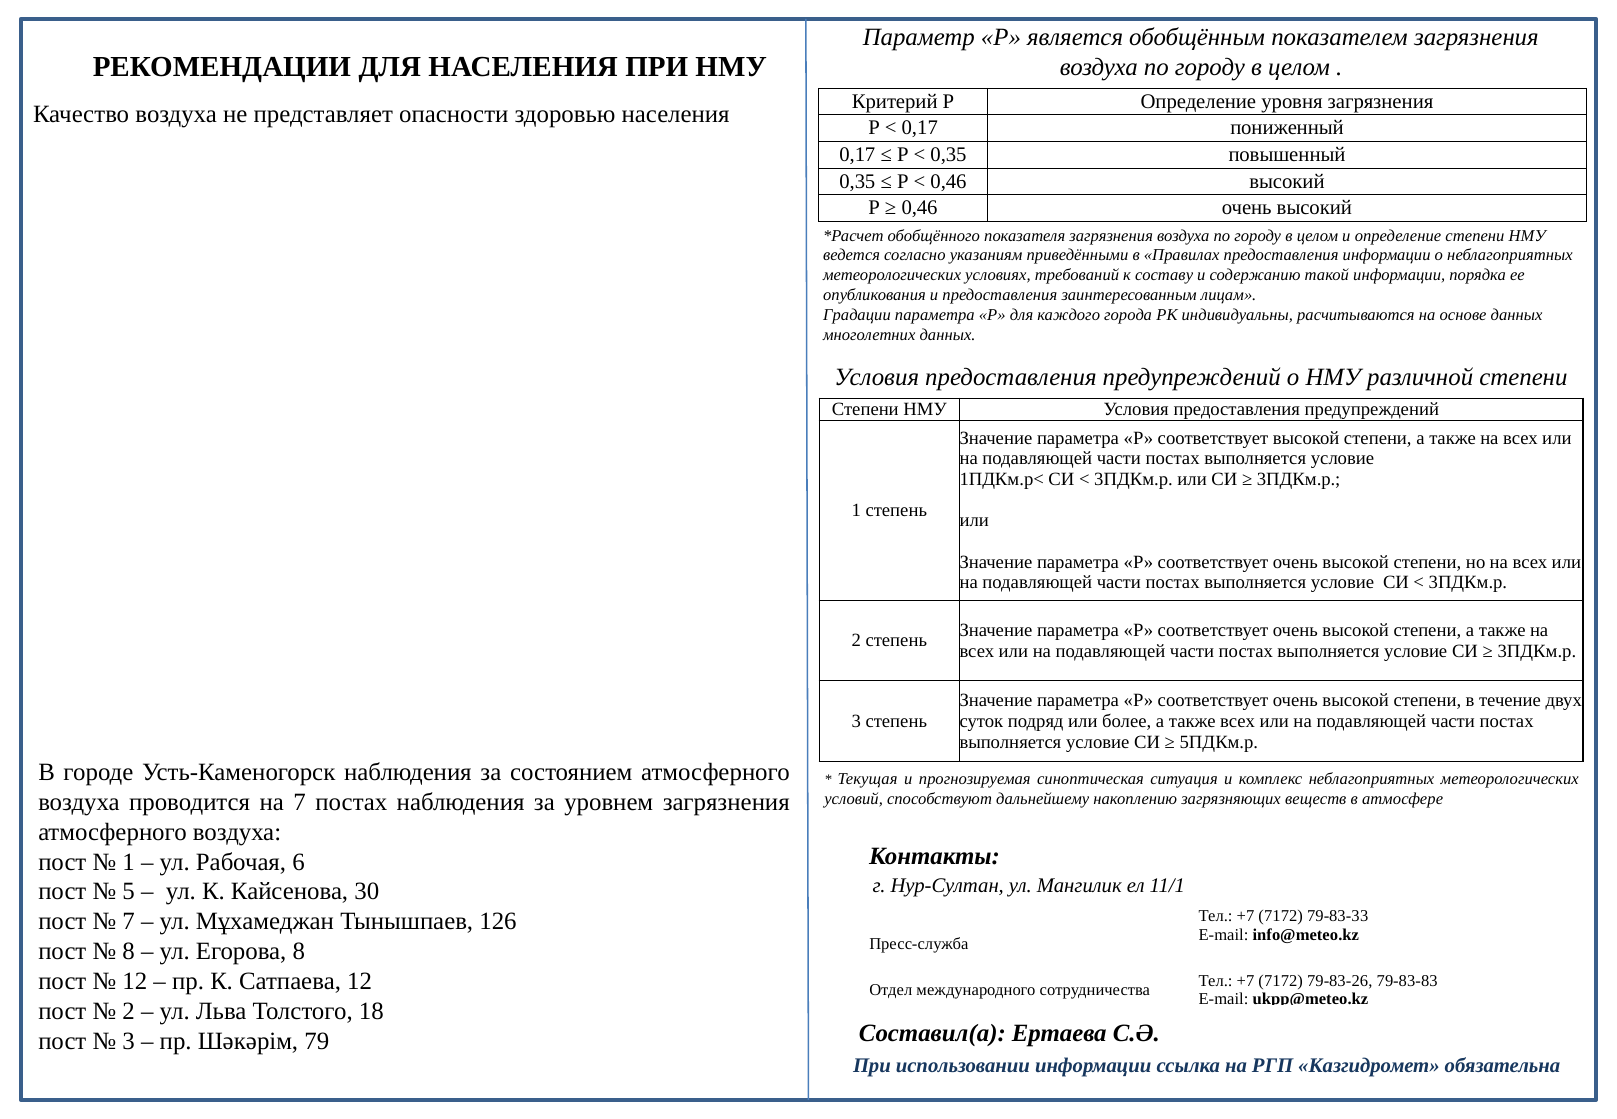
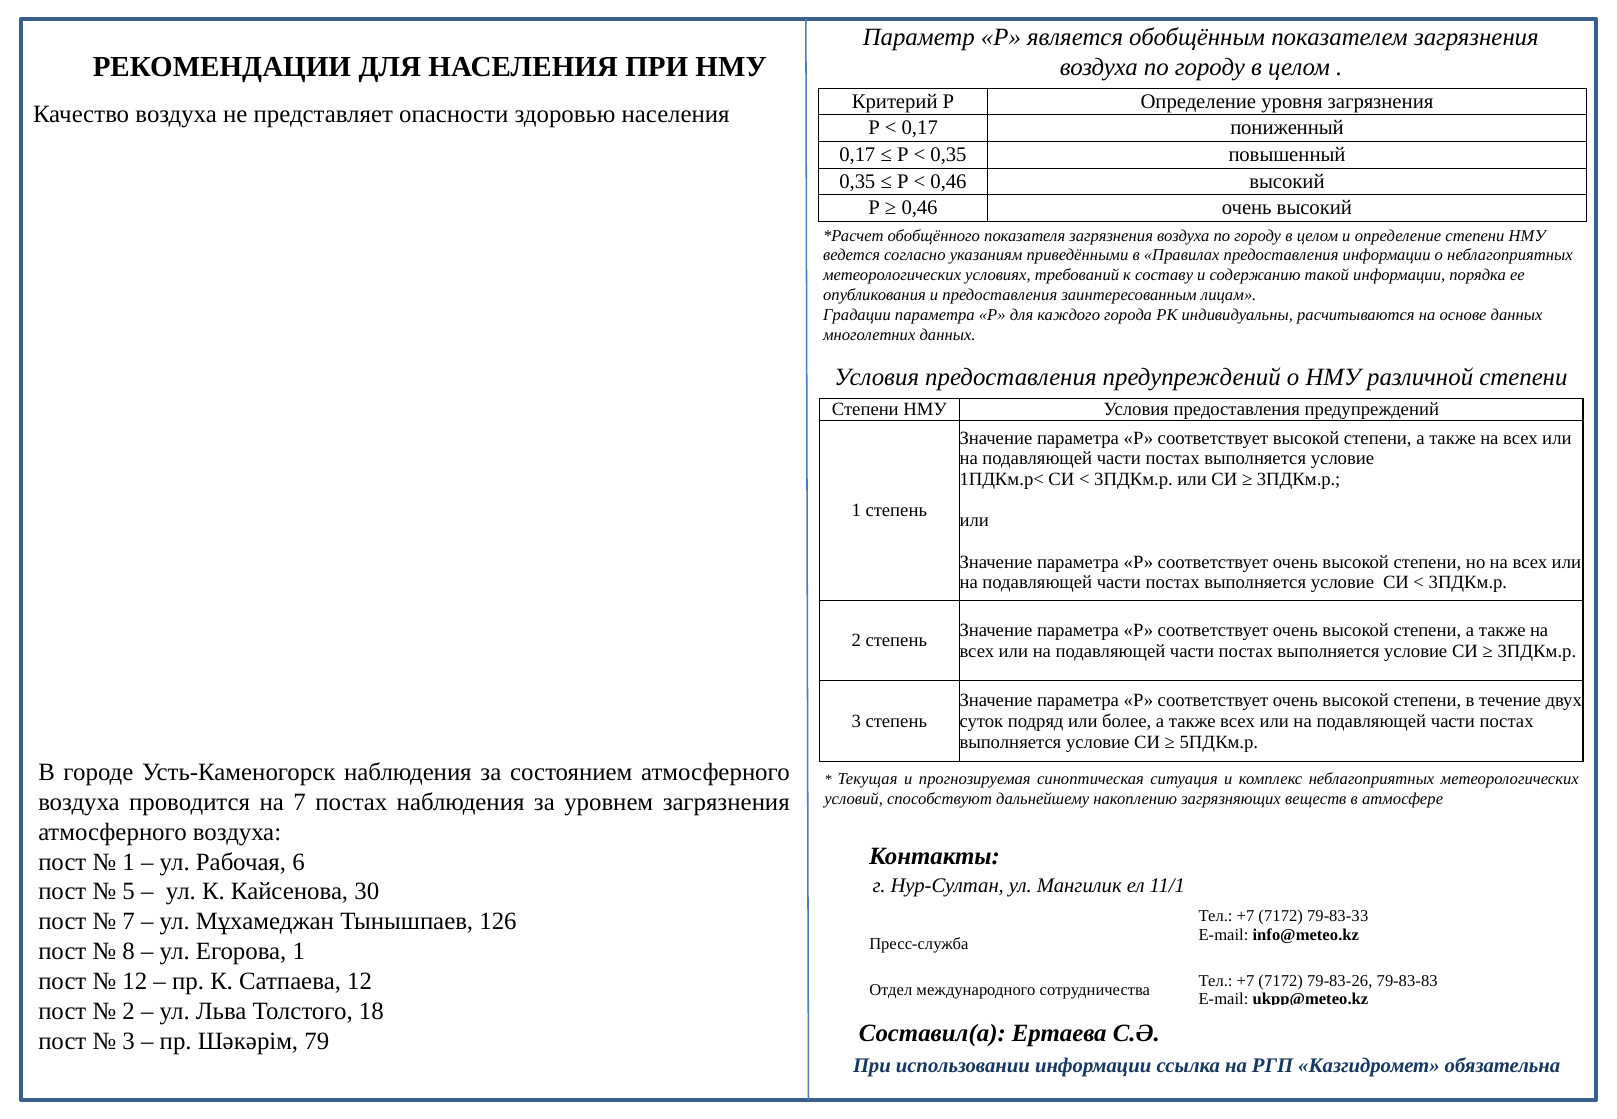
Егорова 8: 8 -> 1
